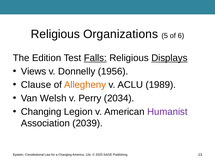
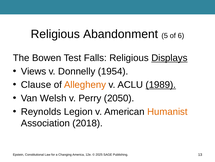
Organizations: Organizations -> Abandonment
Edition: Edition -> Bowen
Falls underline: present -> none
1956: 1956 -> 1954
1989 underline: none -> present
2034: 2034 -> 2050
Changing at (41, 111): Changing -> Reynolds
Humanist colour: purple -> orange
2039: 2039 -> 2018
